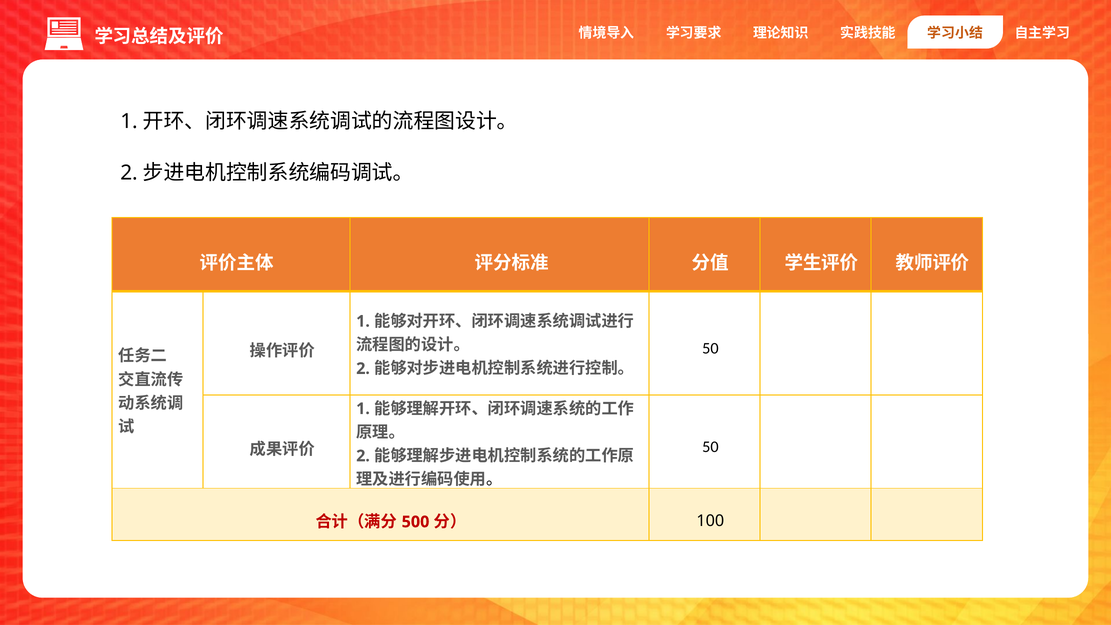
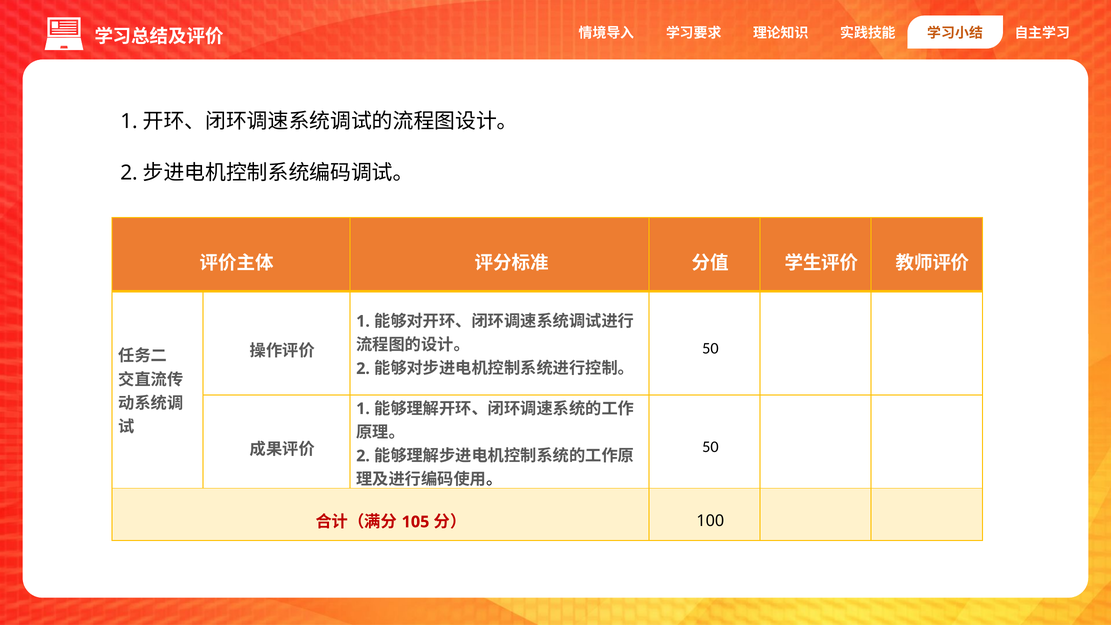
500: 500 -> 105
